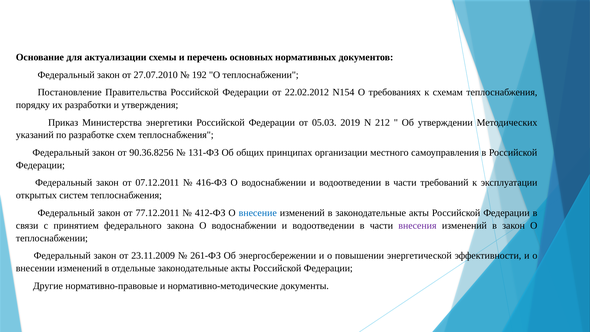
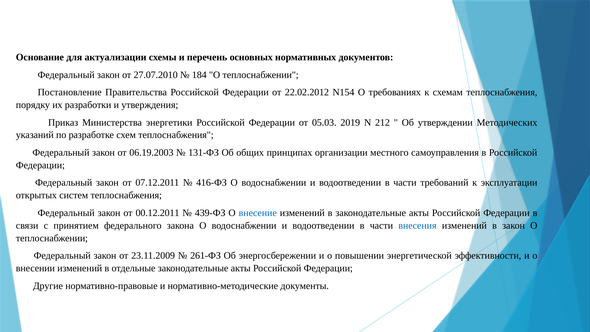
192: 192 -> 184
90.36.8256: 90.36.8256 -> 06.19.2003
77.12.2011: 77.12.2011 -> 00.12.2011
412-ФЗ: 412-ФЗ -> 439-ФЗ
внесения colour: purple -> blue
